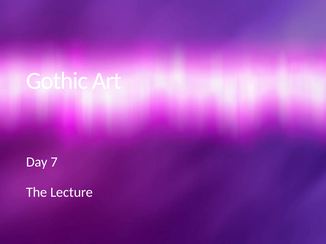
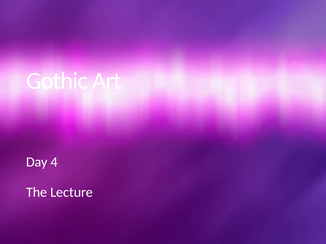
7: 7 -> 4
